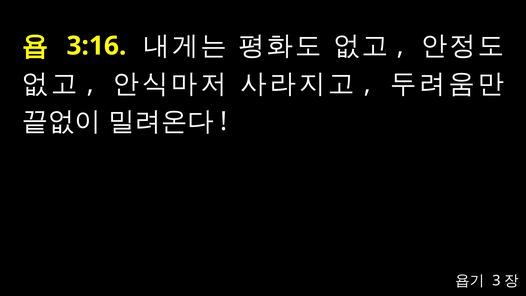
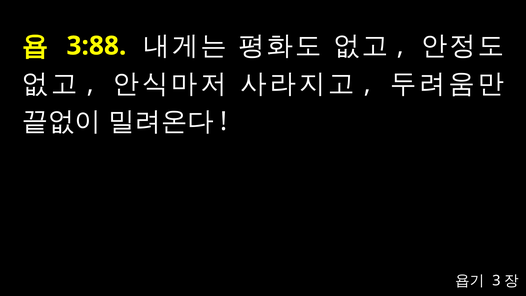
3:16: 3:16 -> 3:88
